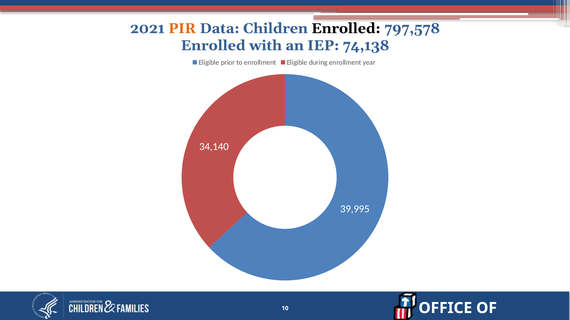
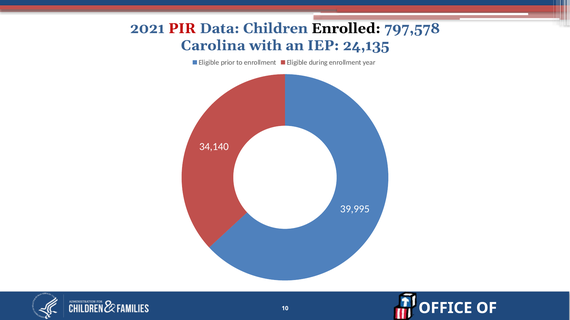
PIR colour: orange -> red
Enrolled at (213, 46): Enrolled -> Carolina
74,138: 74,138 -> 24,135
